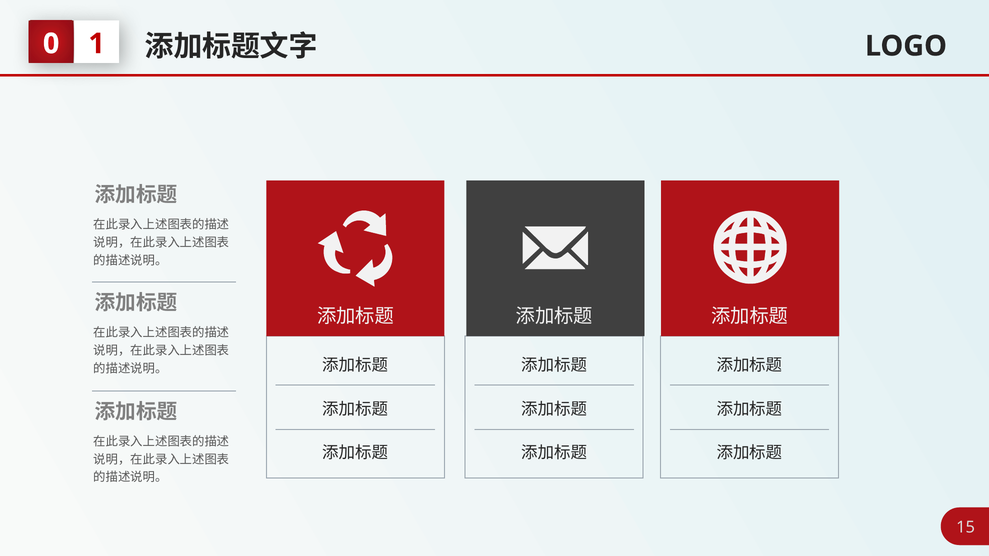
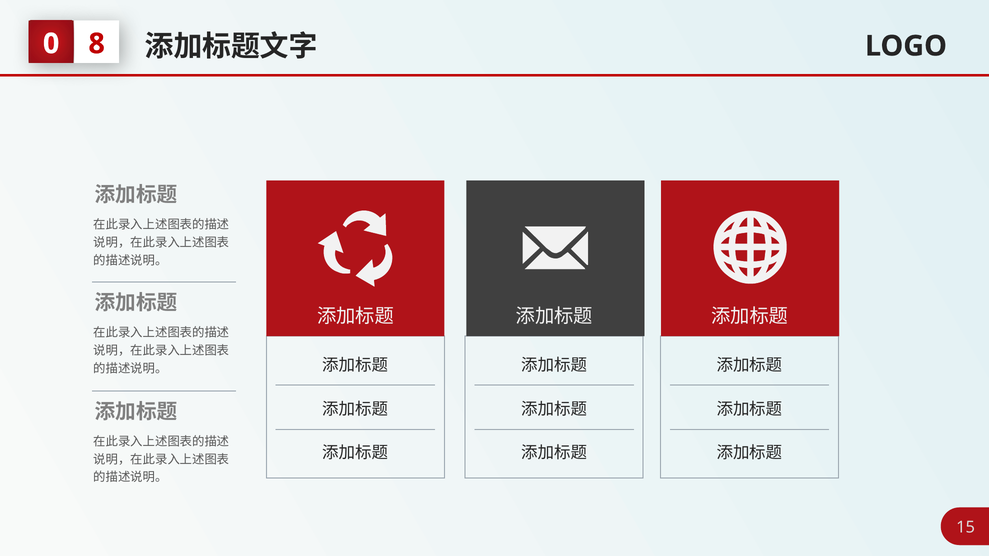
1: 1 -> 8
